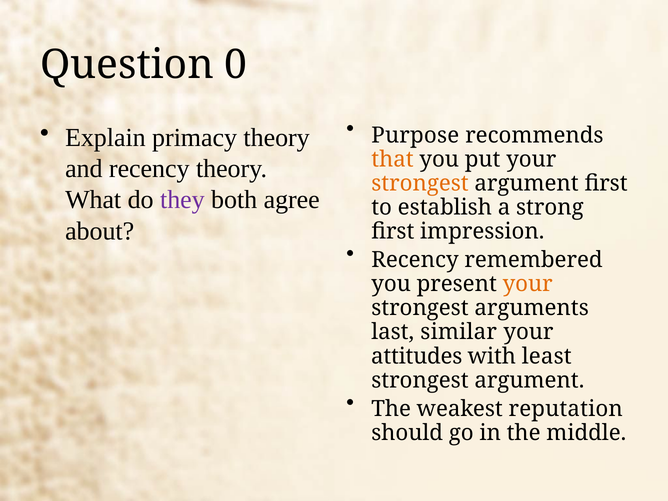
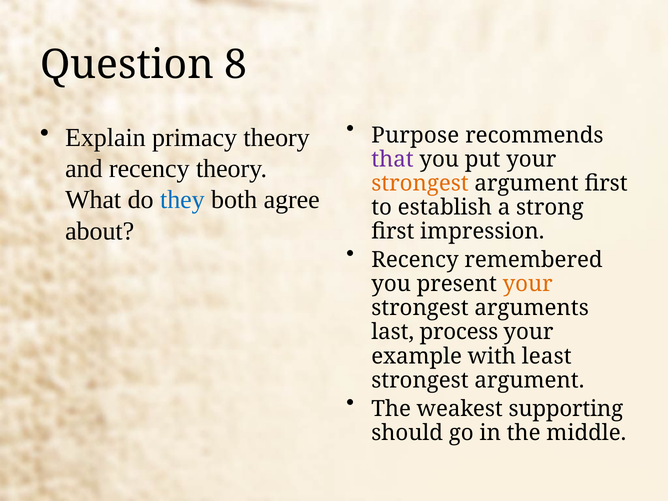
0: 0 -> 8
that colour: orange -> purple
they colour: purple -> blue
similar: similar -> process
attitudes: attitudes -> example
reputation: reputation -> supporting
